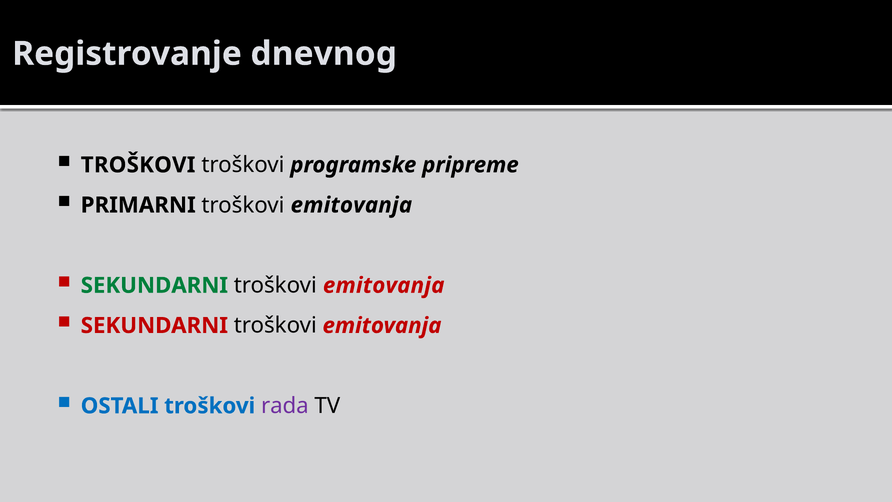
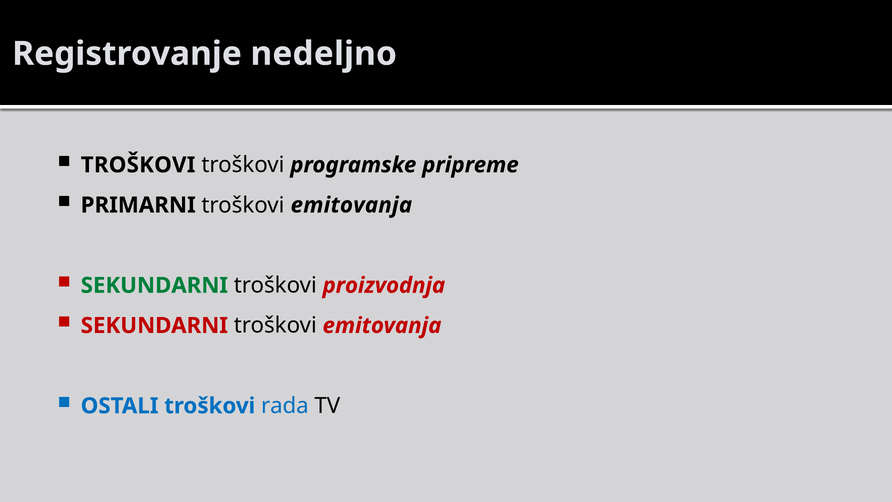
dnevnog: dnevnog -> nedeljno
emitovanja at (384, 285): emitovanja -> proizvodnja
rada colour: purple -> blue
